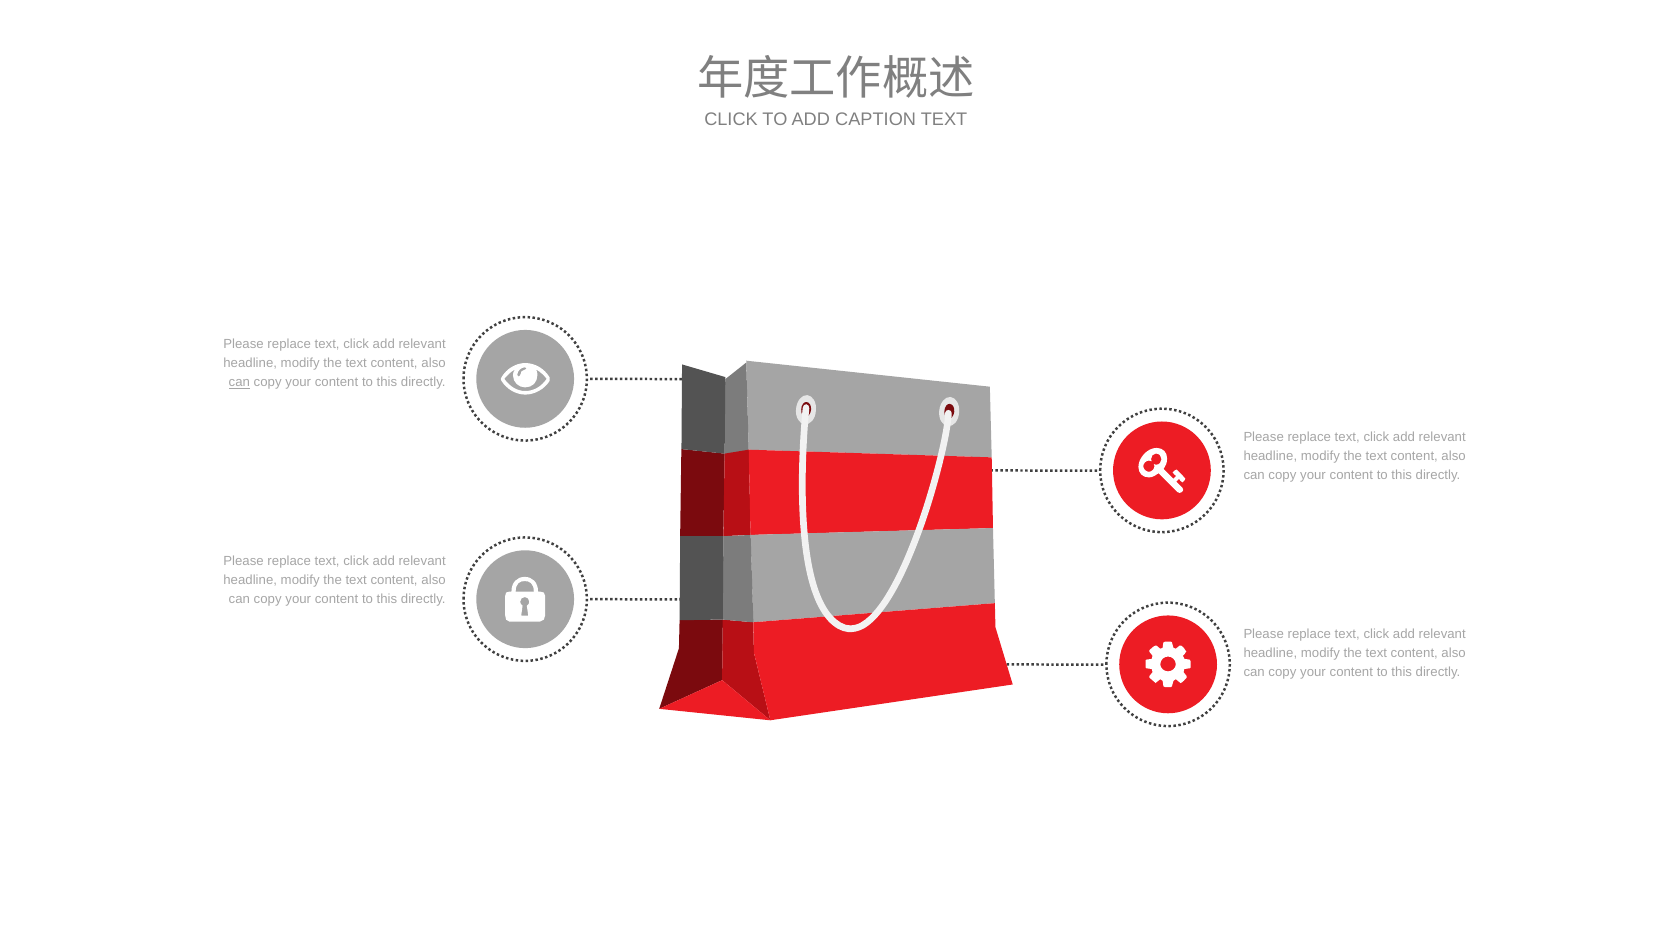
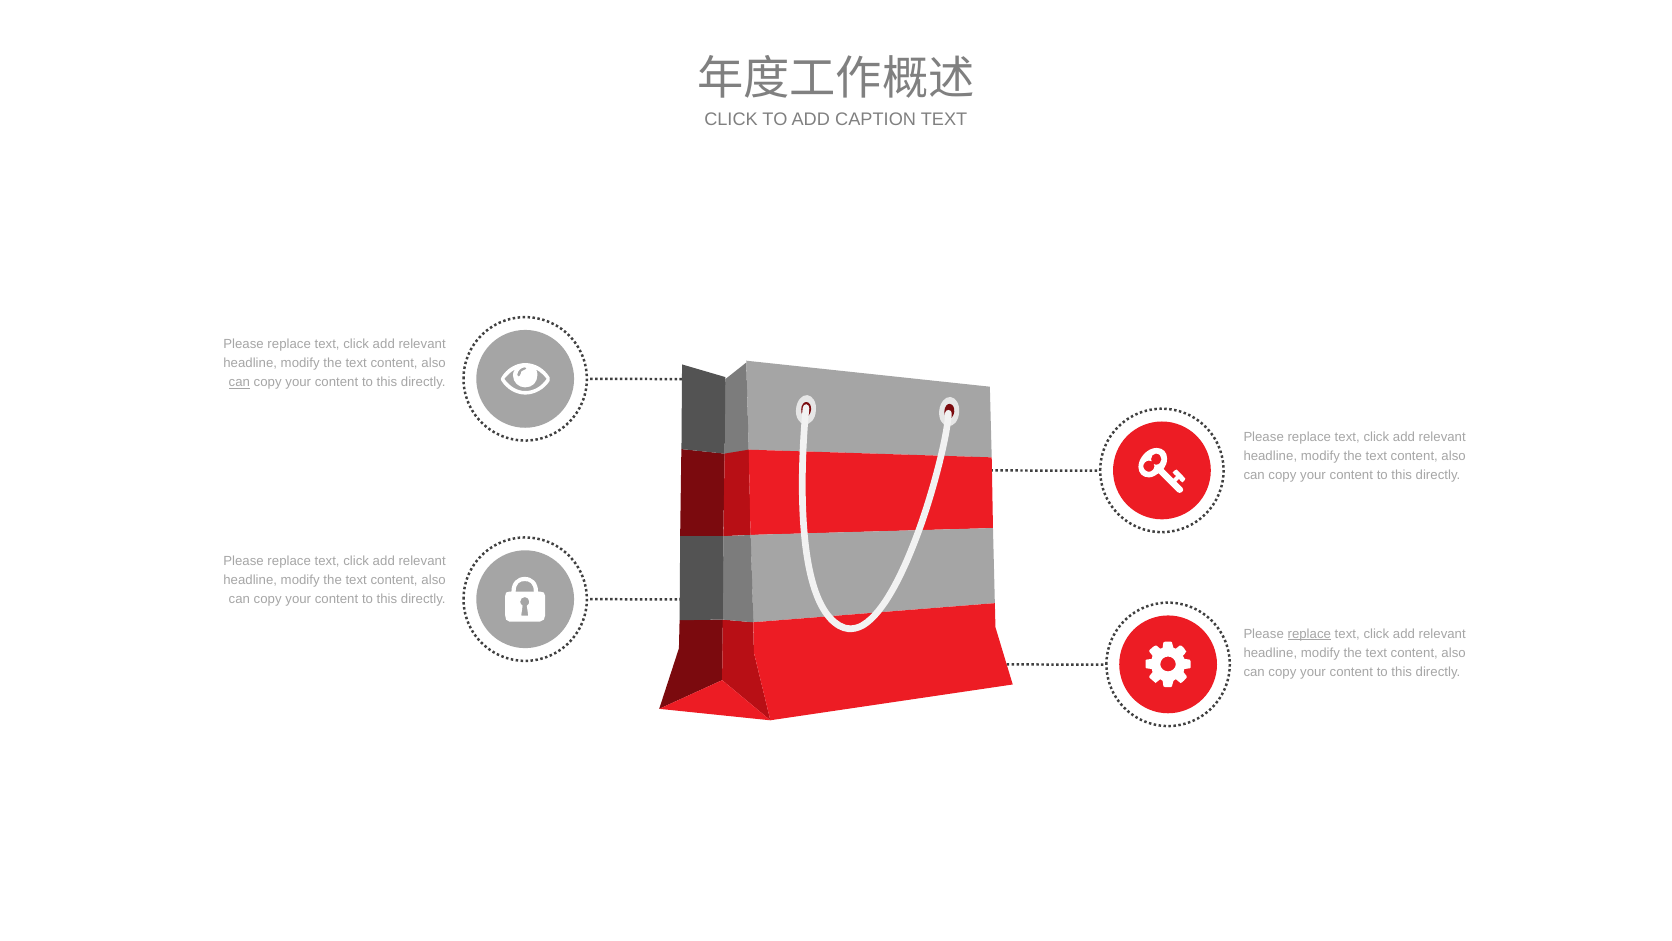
replace at (1309, 633) underline: none -> present
